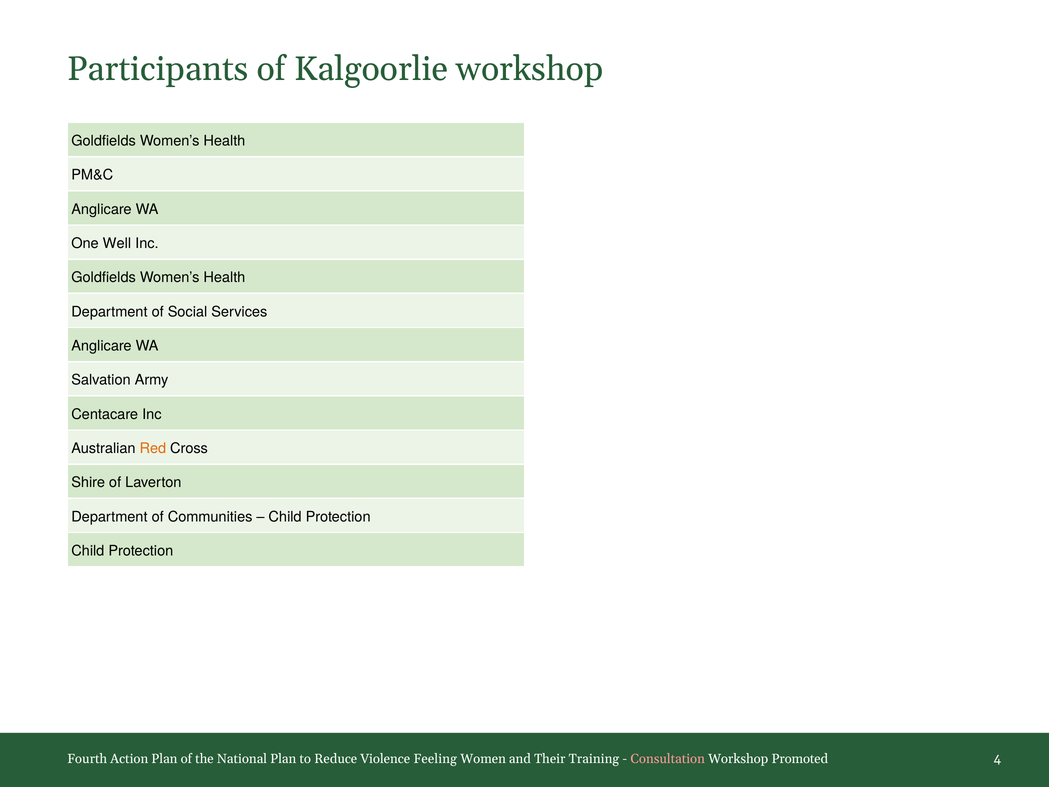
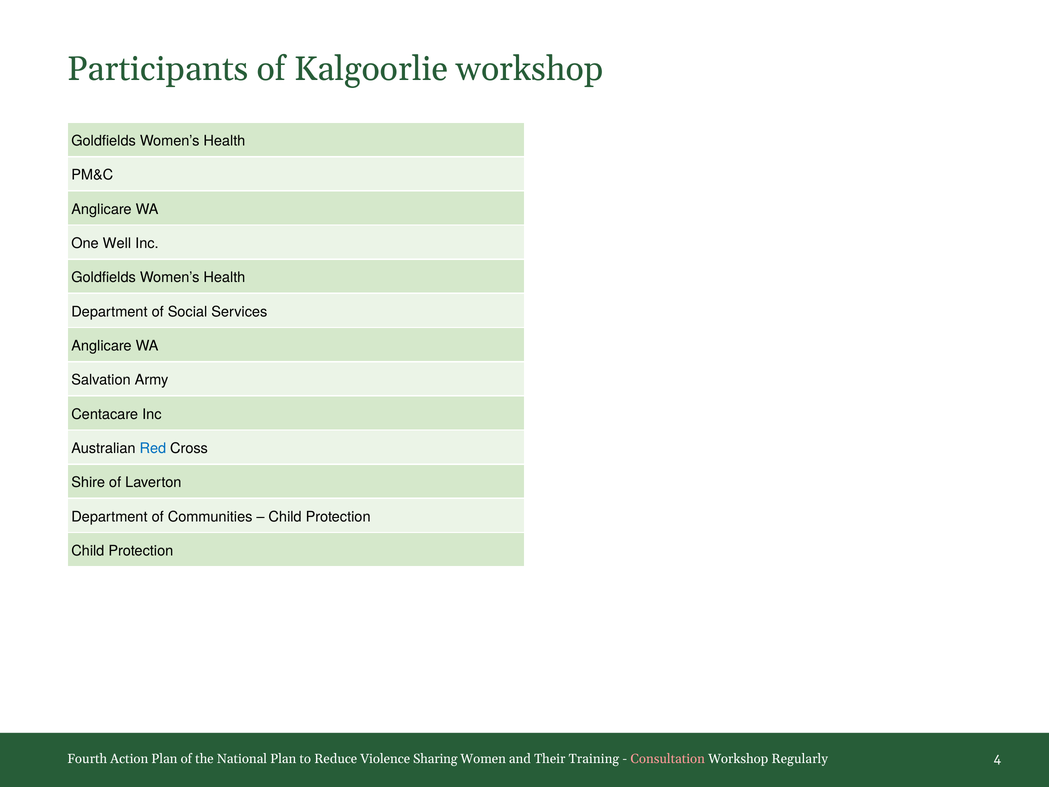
Red colour: orange -> blue
Feeling: Feeling -> Sharing
Promoted: Promoted -> Regularly
